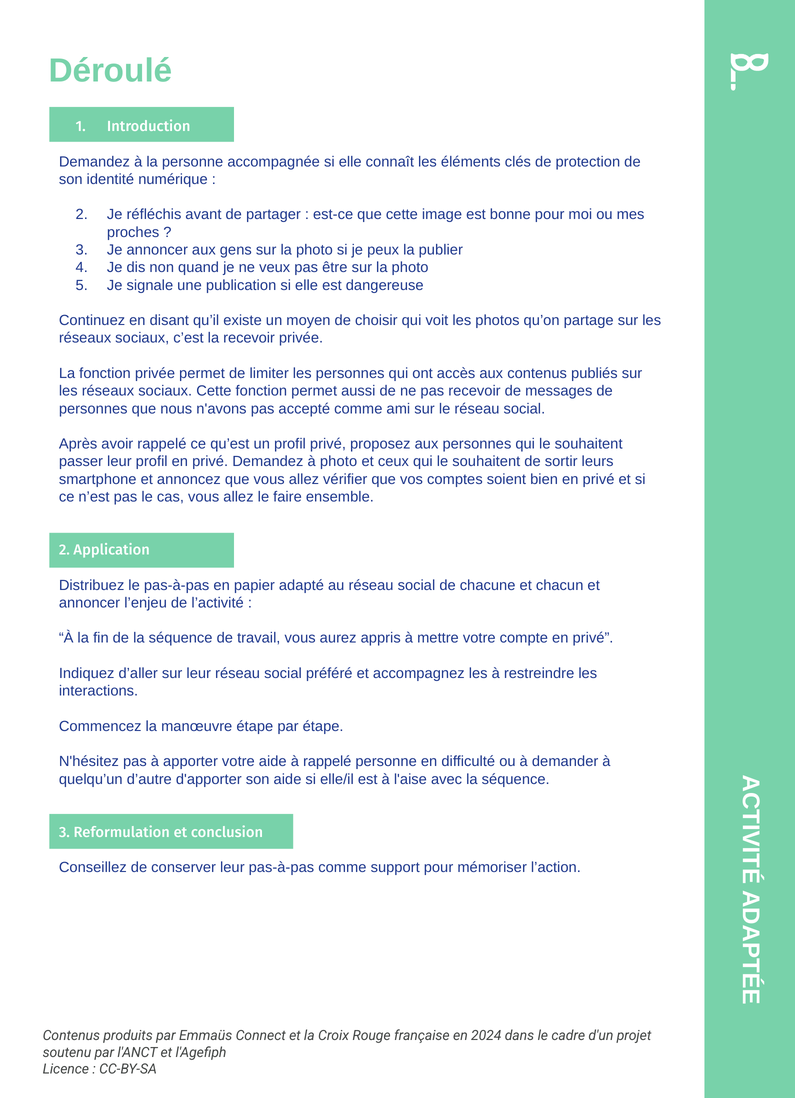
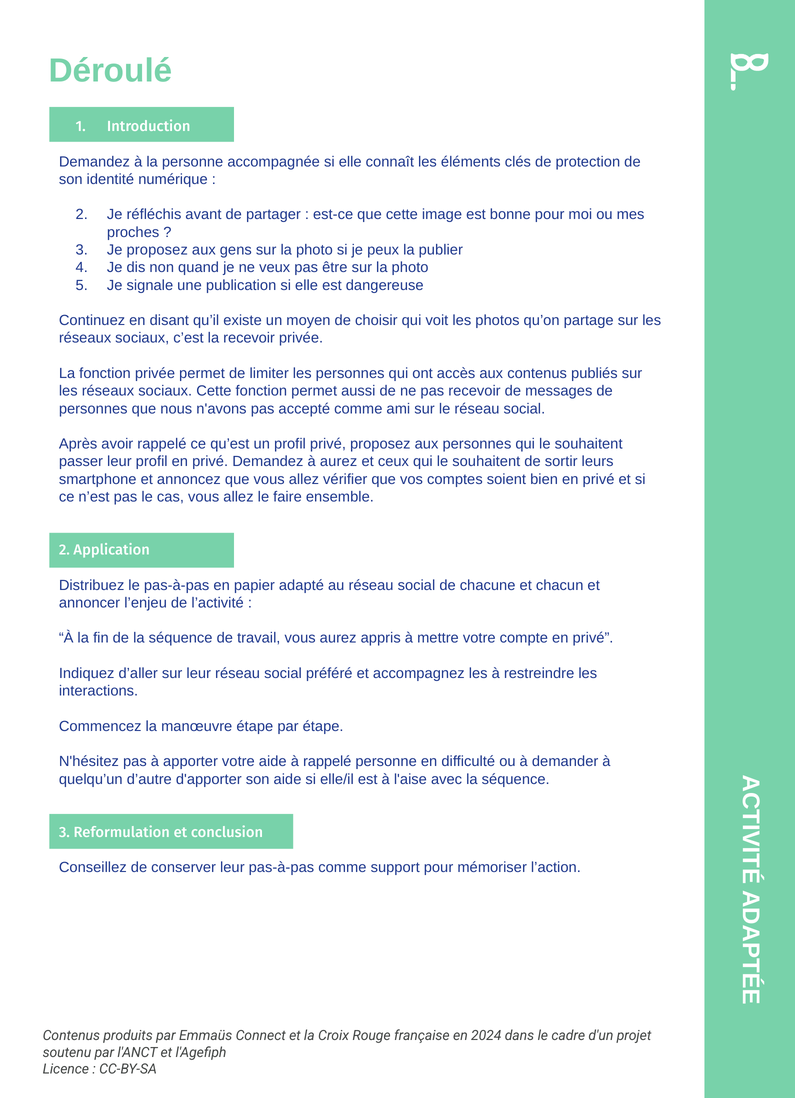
Je annoncer: annoncer -> proposez
à photo: photo -> aurez
